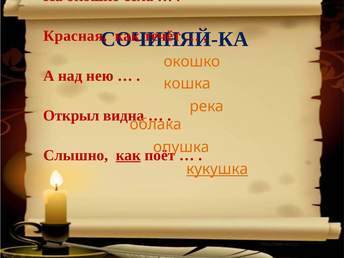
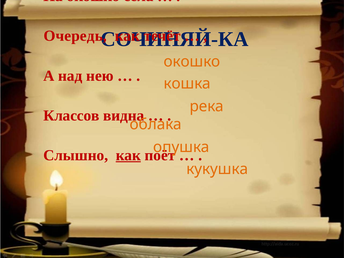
Красная: Красная -> Очередь
Открыл at (71, 115): Открыл -> Классов
кукушка underline: present -> none
